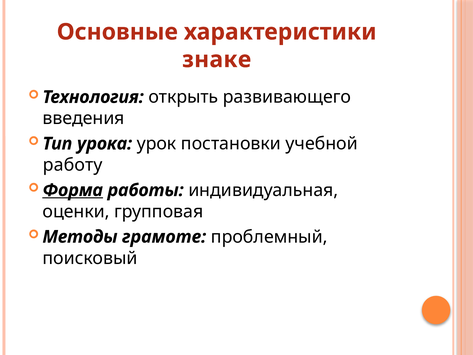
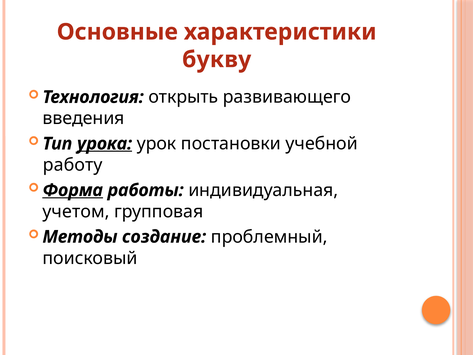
знаке: знаке -> букву
урока underline: none -> present
оценки: оценки -> учетом
грамоте: грамоте -> создание
